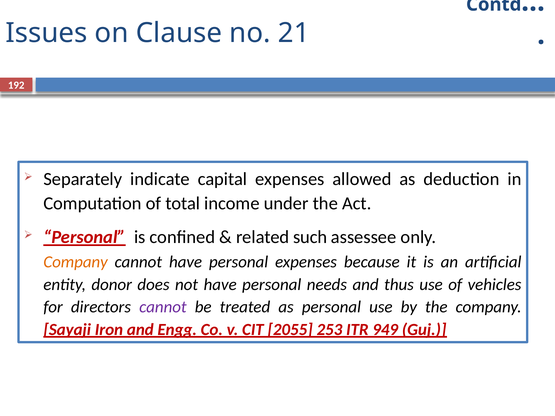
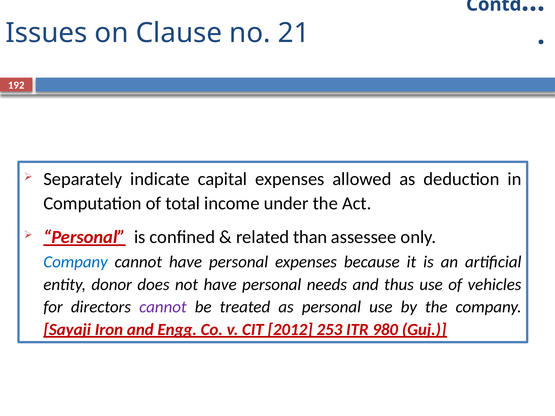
such: such -> than
Company at (76, 262) colour: orange -> blue
2055: 2055 -> 2012
949: 949 -> 980
